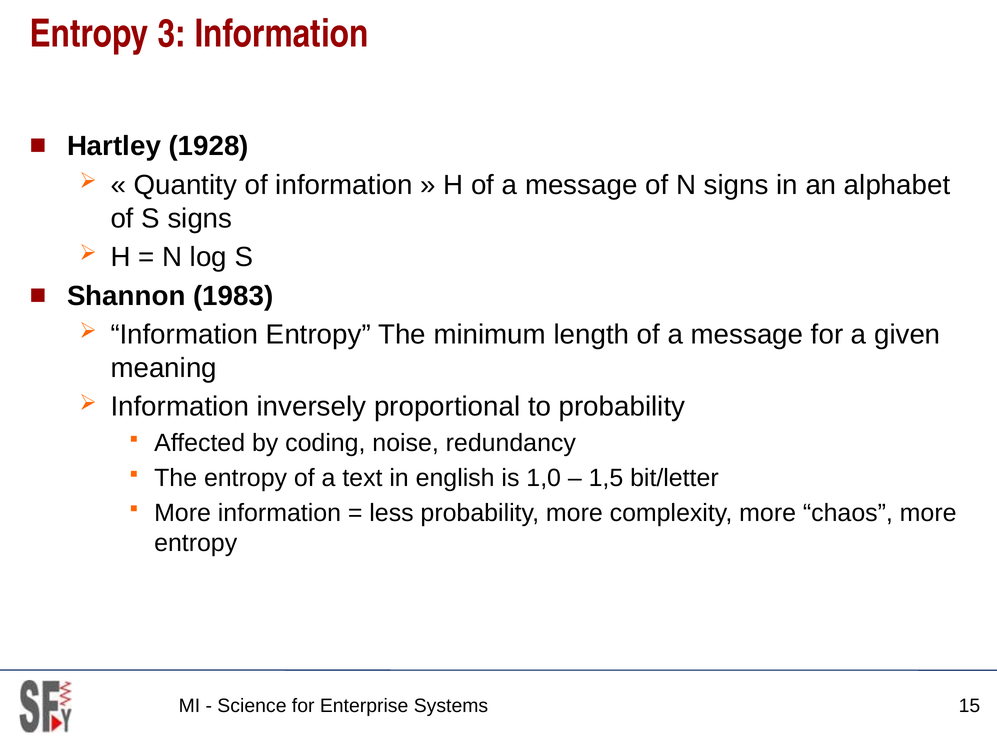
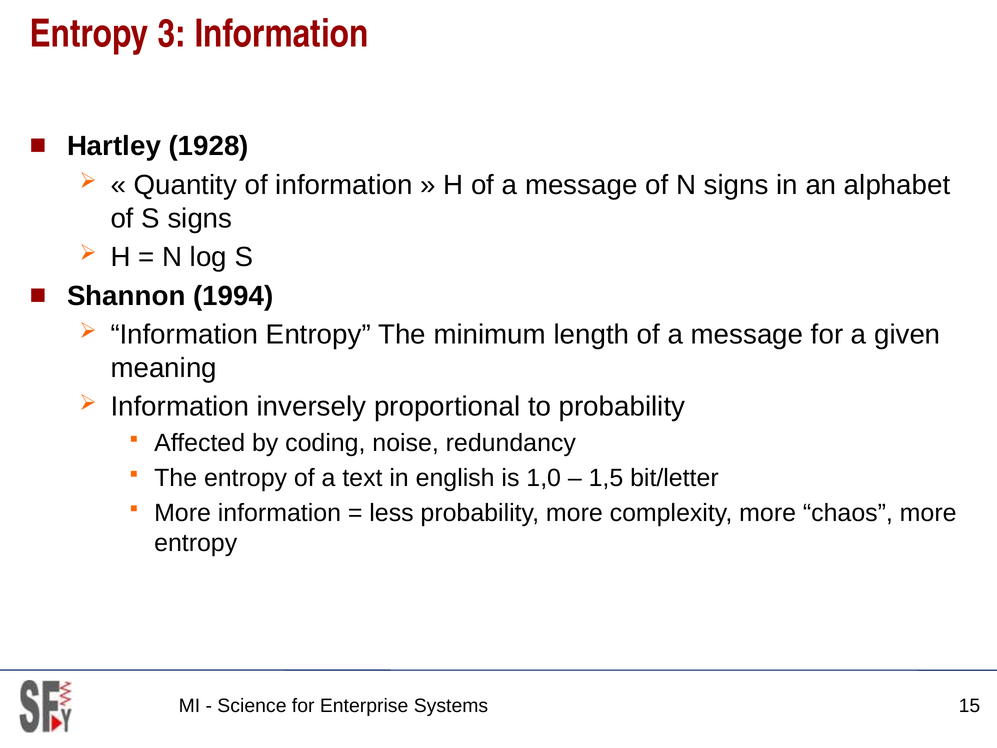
1983: 1983 -> 1994
